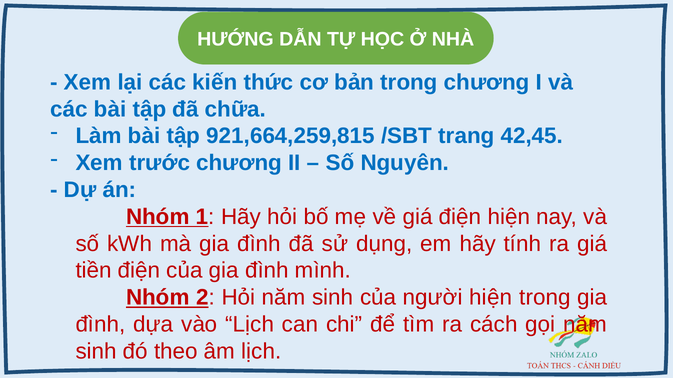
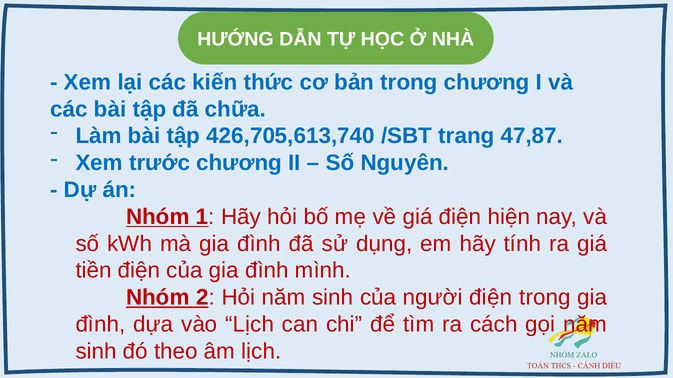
921,664,259,815: 921,664,259,815 -> 426,705,613,740
42,45: 42,45 -> 47,87
người hiện: hiện -> điện
